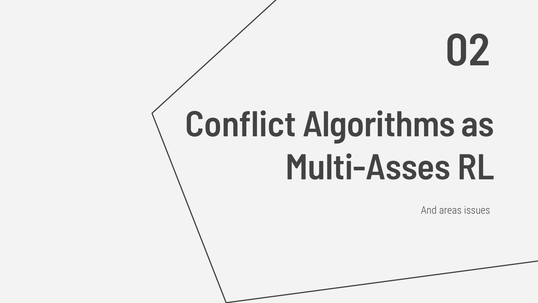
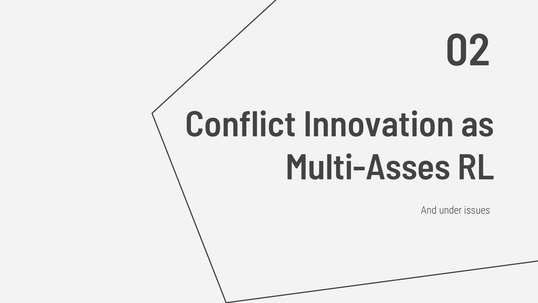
Algorithms: Algorithms -> Innovation
areas: areas -> under
